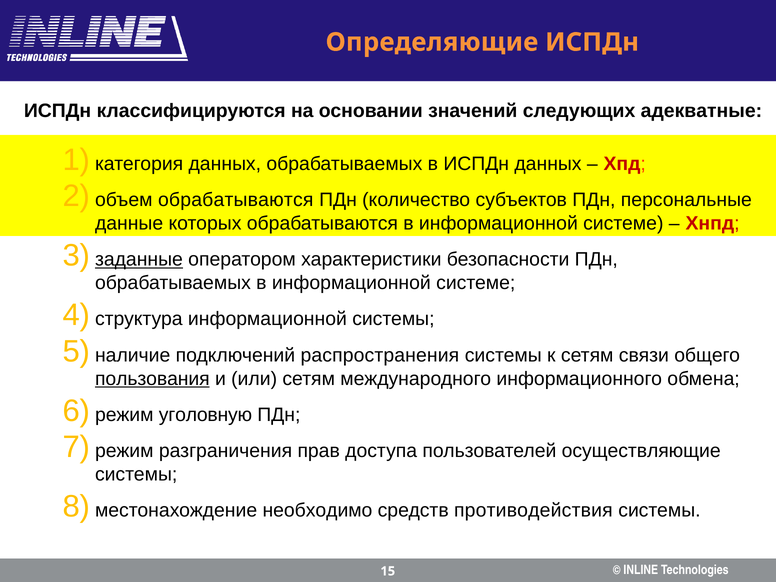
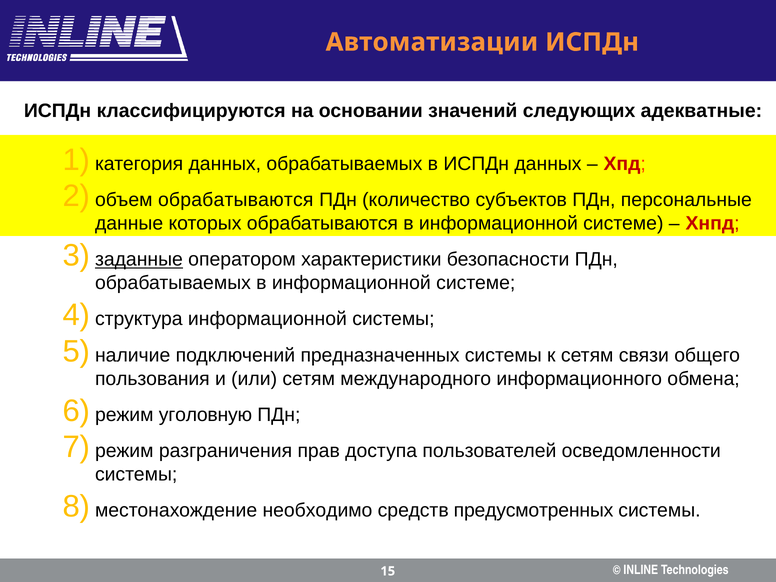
Определяющие: Определяющие -> Автоматизации
распространения: распространения -> предназначенных
пользования underline: present -> none
осуществляющие: осуществляющие -> осведомленности
противодействия: противодействия -> предусмотренных
